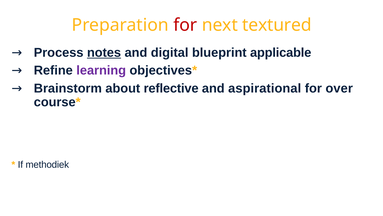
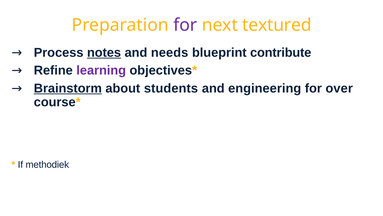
for at (185, 25) colour: red -> purple
digital: digital -> needs
applicable: applicable -> contribute
Brainstorm underline: none -> present
reflective: reflective -> students
aspirational: aspirational -> engineering
